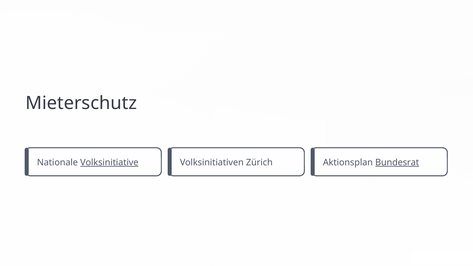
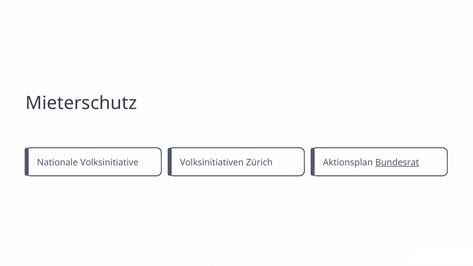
Volksinitiative underline: present -> none
